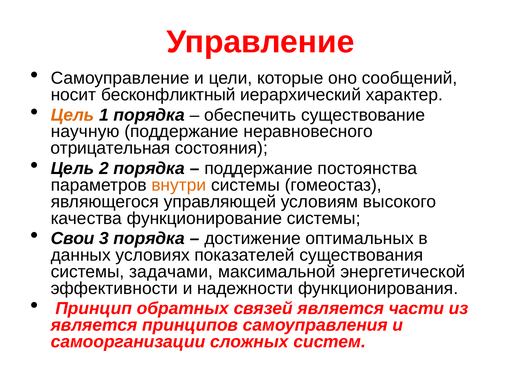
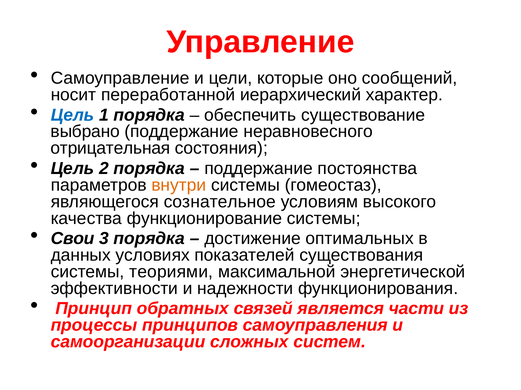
бесконфликтный: бесконфликтный -> переработанной
Цель at (72, 115) colour: orange -> blue
научную: научную -> выбрано
управляющей: управляющей -> сознательное
задачами: задачами -> теориями
является at (94, 326): является -> процессы
